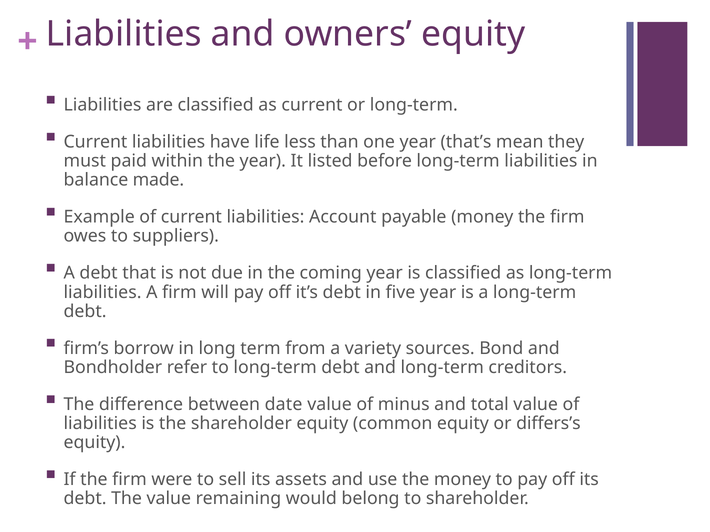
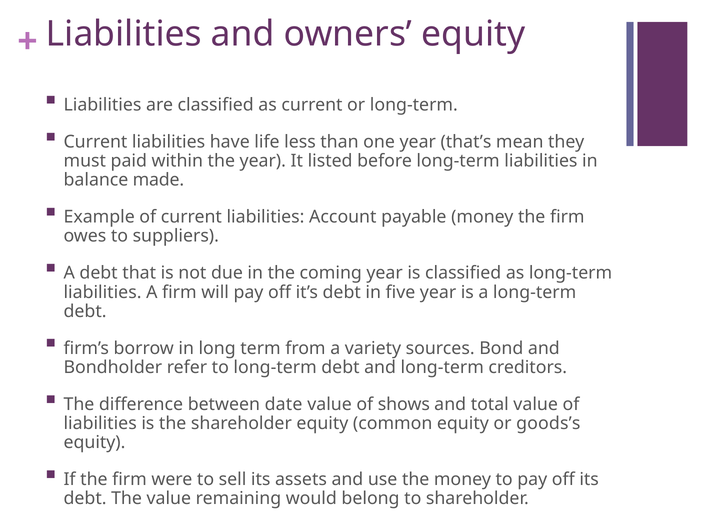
minus: minus -> shows
differs’s: differs’s -> goods’s
